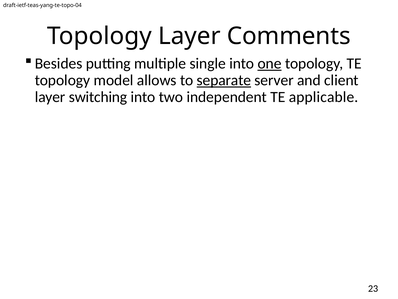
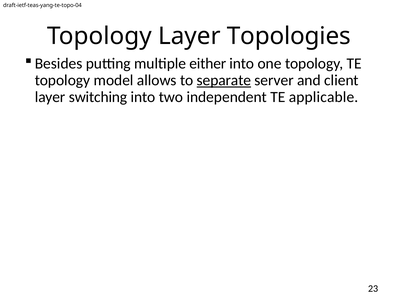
Comments: Comments -> Topologies
single: single -> either
one underline: present -> none
